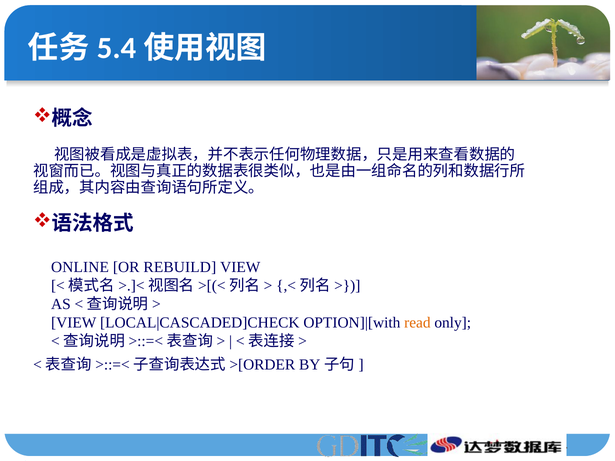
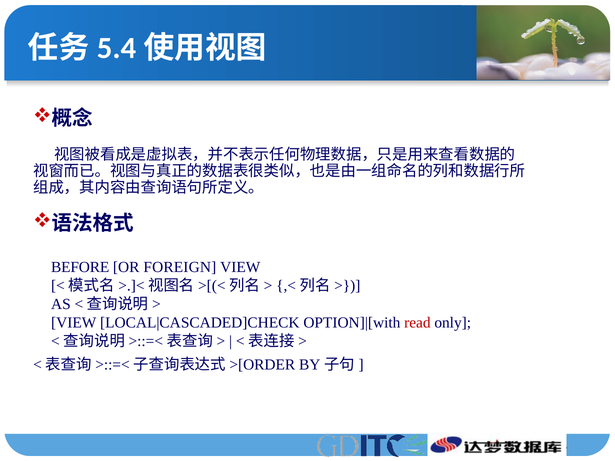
ONLINE: ONLINE -> BEFORE
REBUILD: REBUILD -> FOREIGN
read colour: orange -> red
